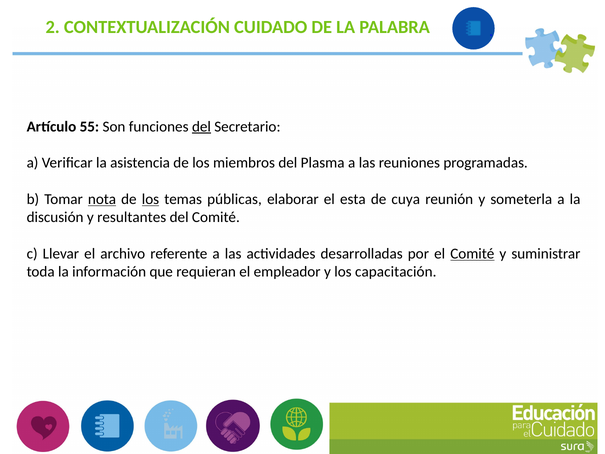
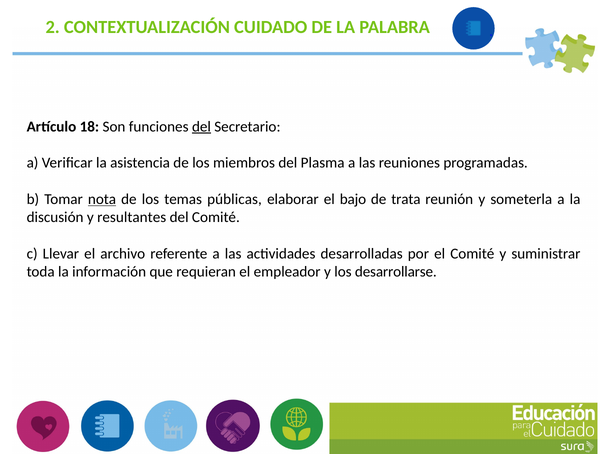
55: 55 -> 18
los at (150, 199) underline: present -> none
esta: esta -> bajo
cuya: cuya -> trata
Comité at (472, 254) underline: present -> none
capacitación: capacitación -> desarrollarse
